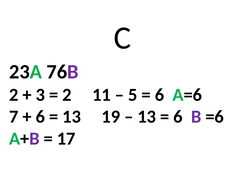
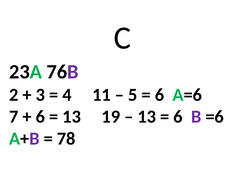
2 at (67, 95): 2 -> 4
17: 17 -> 78
